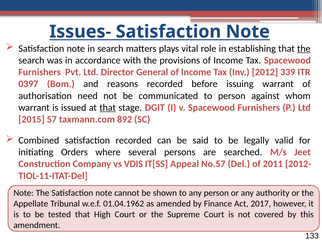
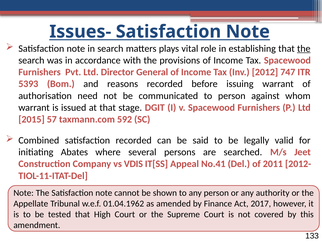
339: 339 -> 747
0397: 0397 -> 5393
that at (108, 107) underline: present -> none
892: 892 -> 592
Orders: Orders -> Abates
No.57: No.57 -> No.41
